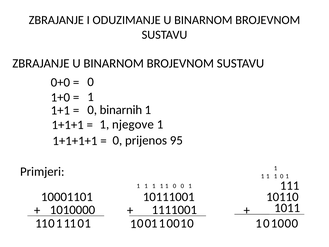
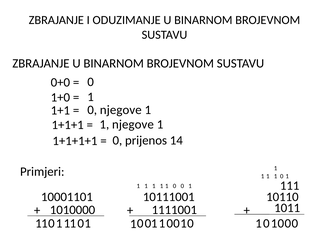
0 binarnih: binarnih -> njegove
95: 95 -> 14
